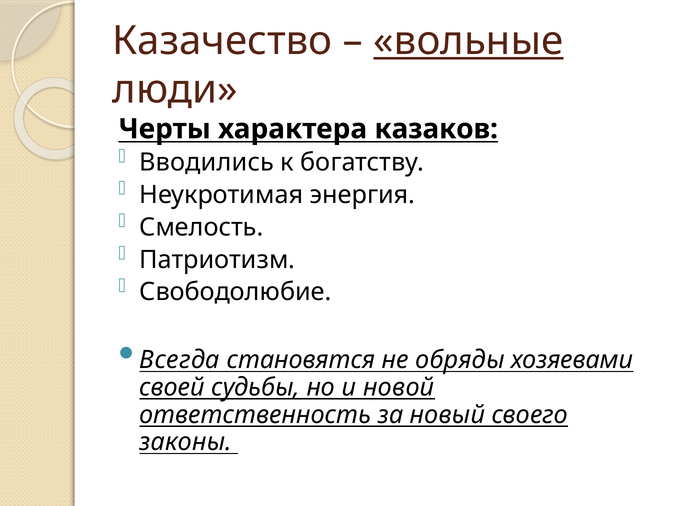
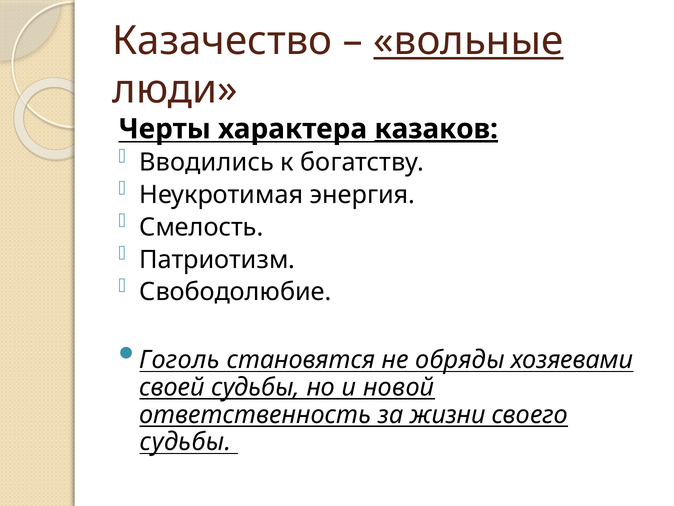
казаков underline: none -> present
Всегда: Всегда -> Гоголь
новый: новый -> жизни
законы at (185, 442): законы -> судьбы
